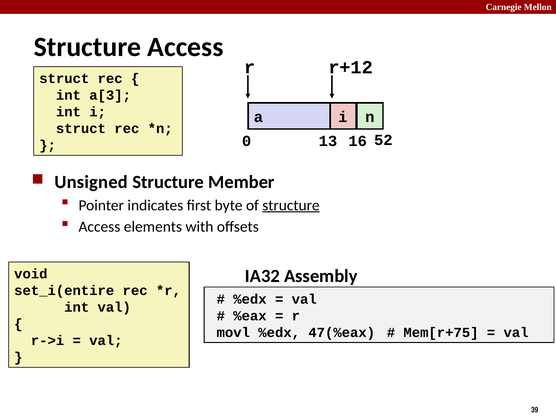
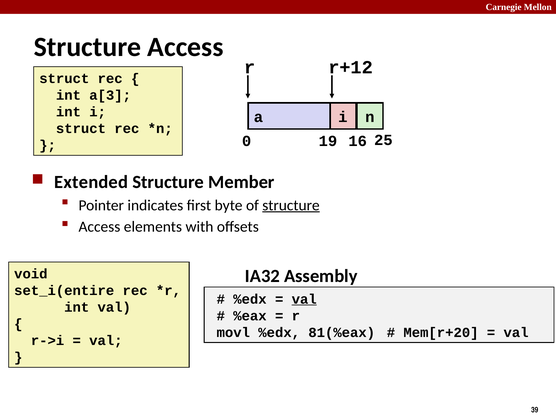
13: 13 -> 19
52: 52 -> 25
Unsigned: Unsigned -> Extended
val at (304, 299) underline: none -> present
47(%eax: 47(%eax -> 81(%eax
Mem[r+75: Mem[r+75 -> Mem[r+20
